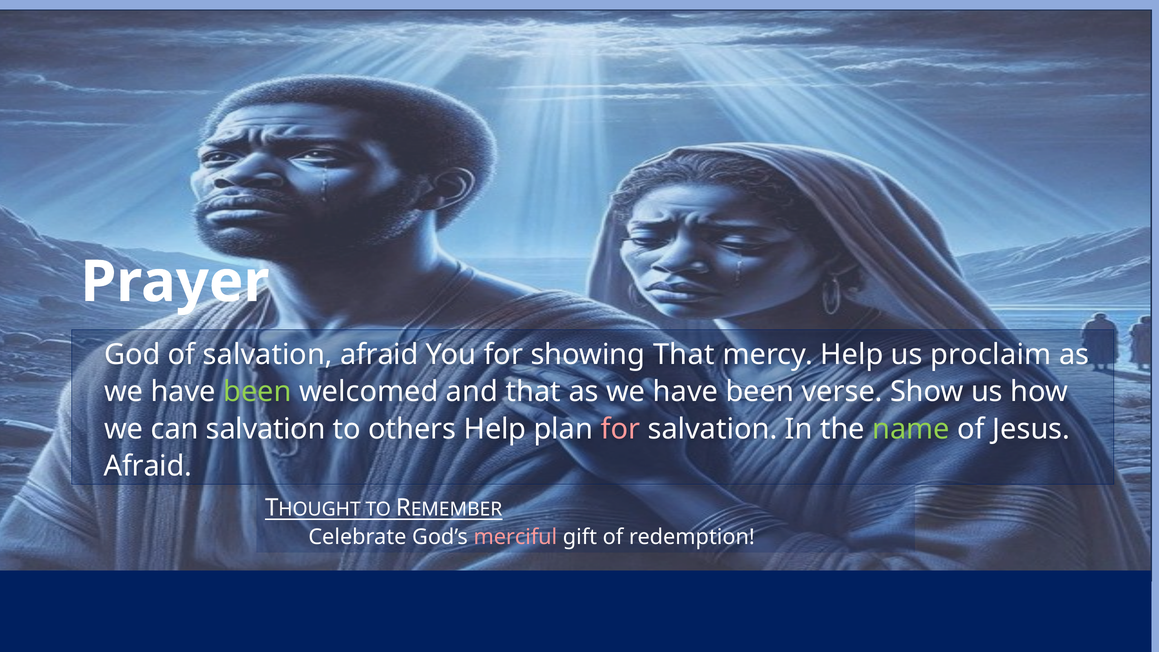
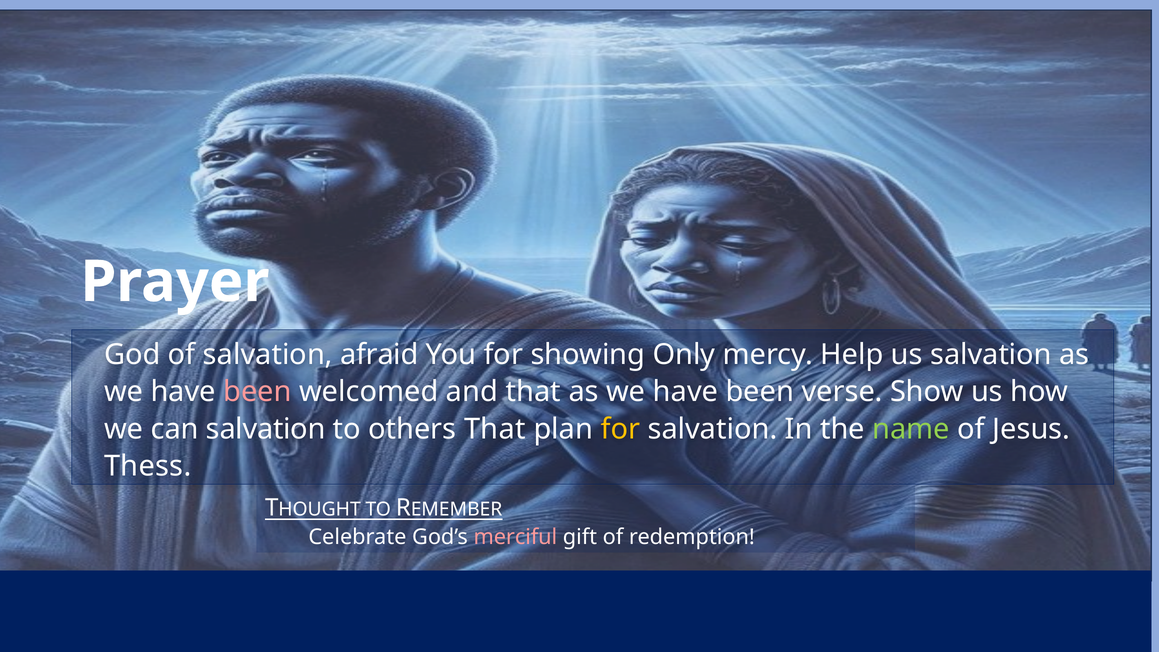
showing That: That -> Only
us proclaim: proclaim -> salvation
been at (258, 392) colour: light green -> pink
others Help: Help -> That
for at (620, 429) colour: pink -> yellow
Afraid at (148, 466): Afraid -> Thess
